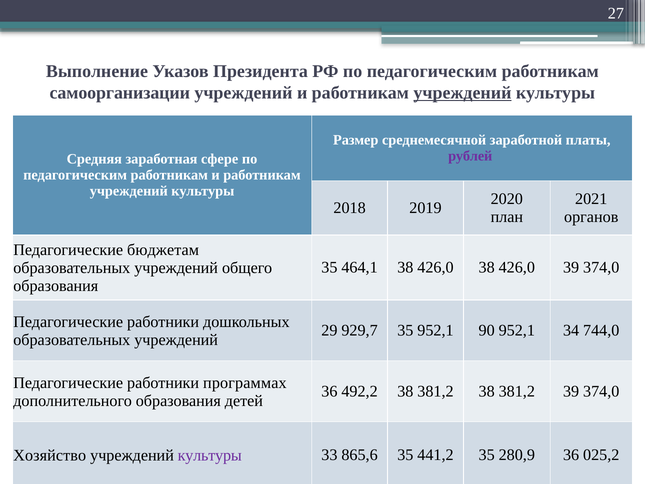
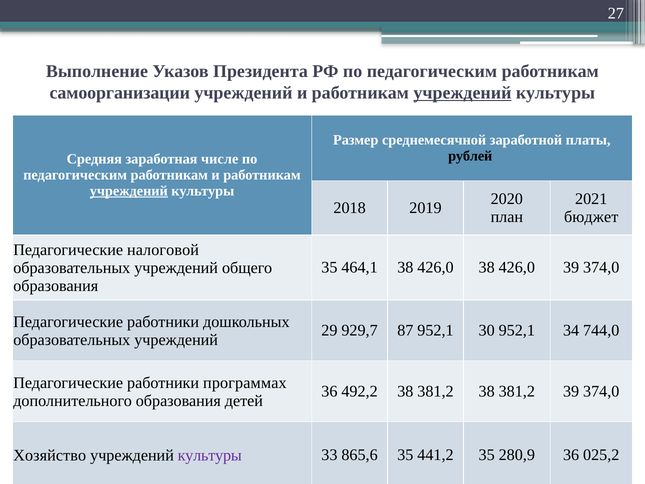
рублей colour: purple -> black
сфере: сфере -> числе
учреждений at (129, 191) underline: none -> present
органов: органов -> бюджет
бюджетам: бюджетам -> налоговой
929,7 35: 35 -> 87
90: 90 -> 30
